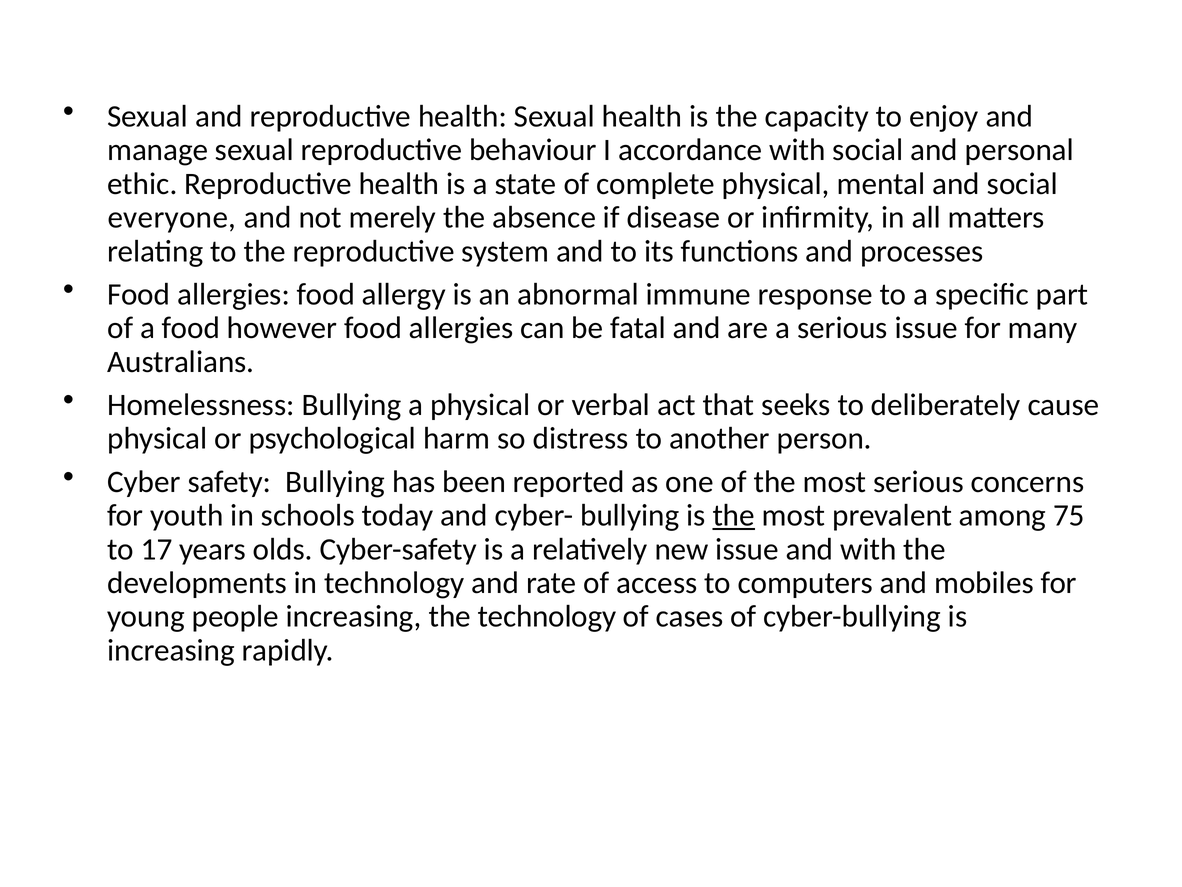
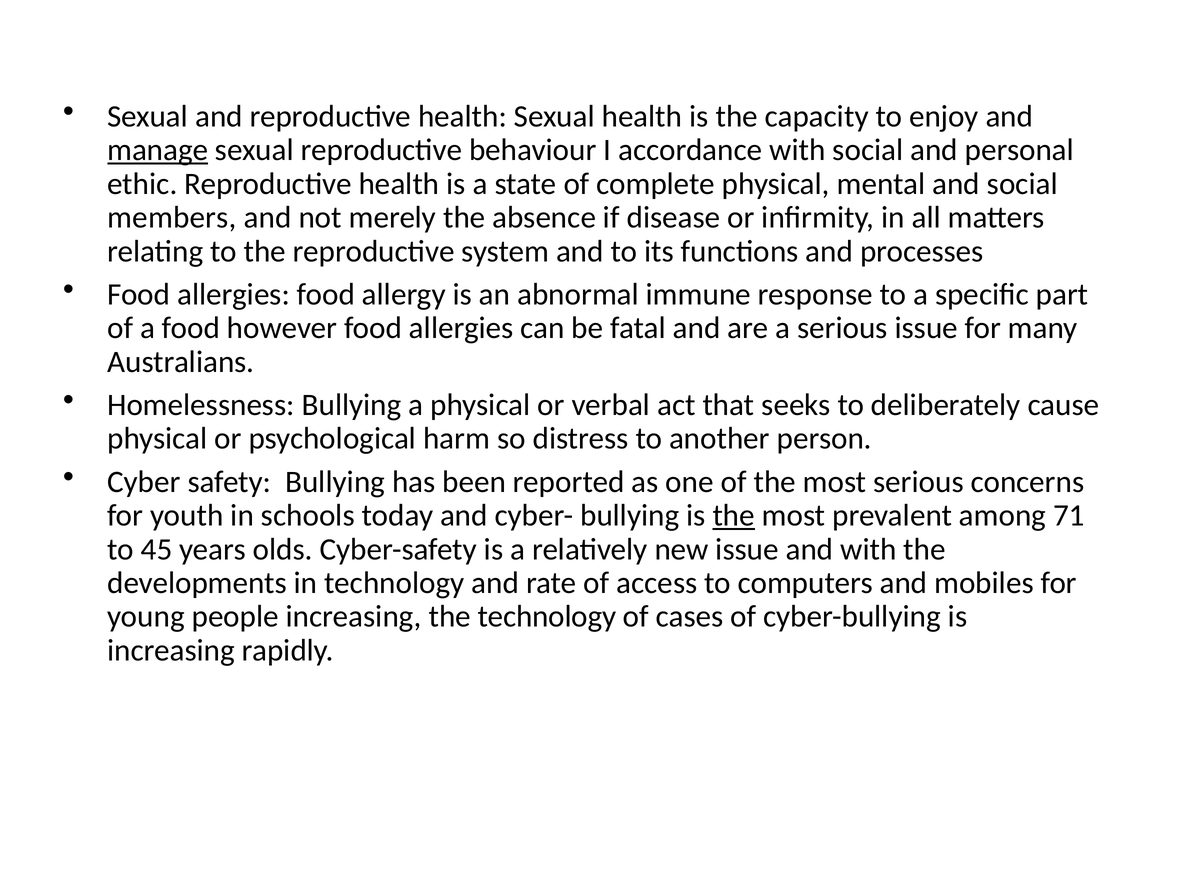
manage underline: none -> present
everyone: everyone -> members
75: 75 -> 71
17: 17 -> 45
